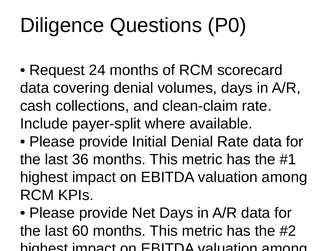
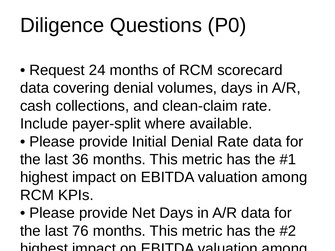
60: 60 -> 76
